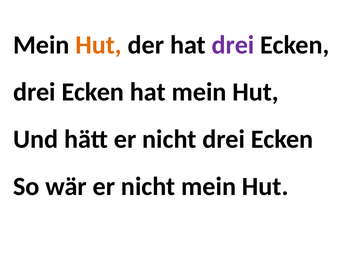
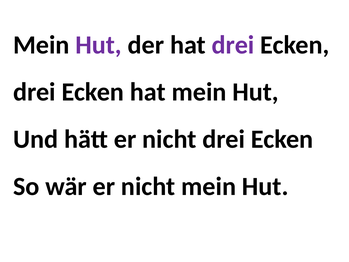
Hut at (99, 45) colour: orange -> purple
